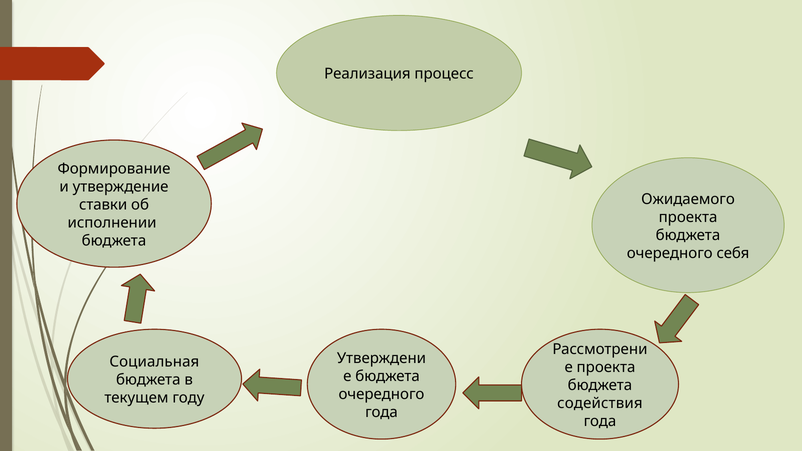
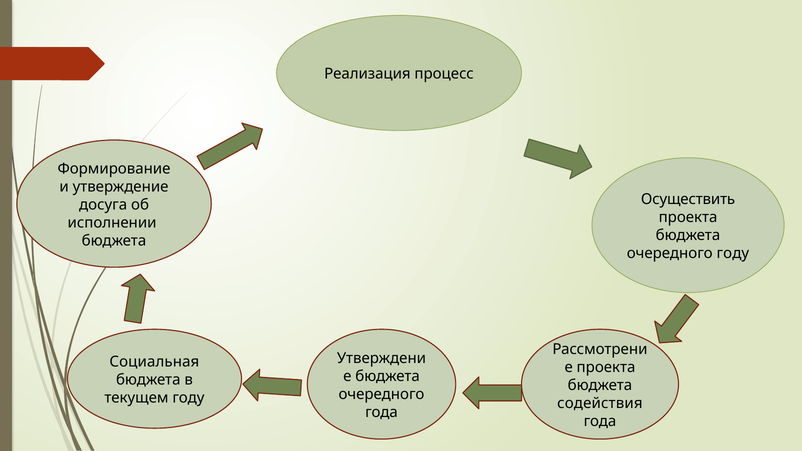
Ожидаемого: Ожидаемого -> Осуществить
ставки: ставки -> досуга
очередного себя: себя -> году
